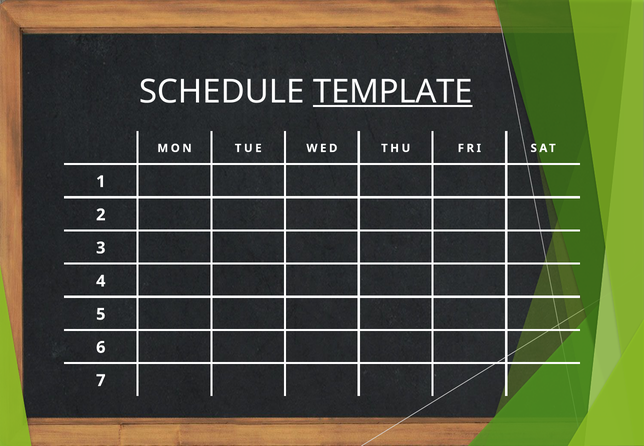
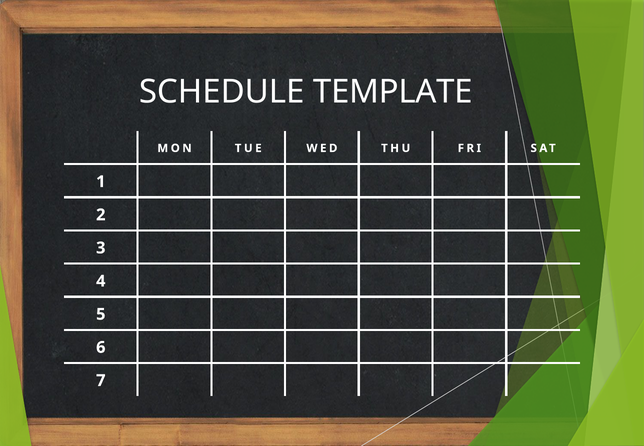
TEMPLATE underline: present -> none
